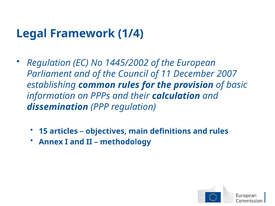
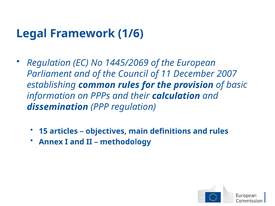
1/4: 1/4 -> 1/6
1445/2002: 1445/2002 -> 1445/2069
